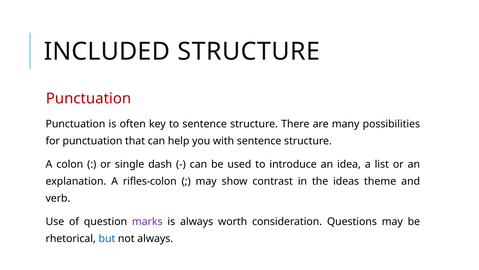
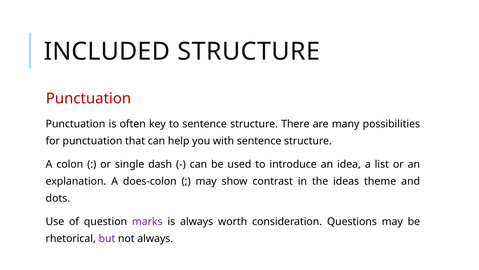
rifles-colon: rifles-colon -> does-colon
verb: verb -> dots
but colour: blue -> purple
